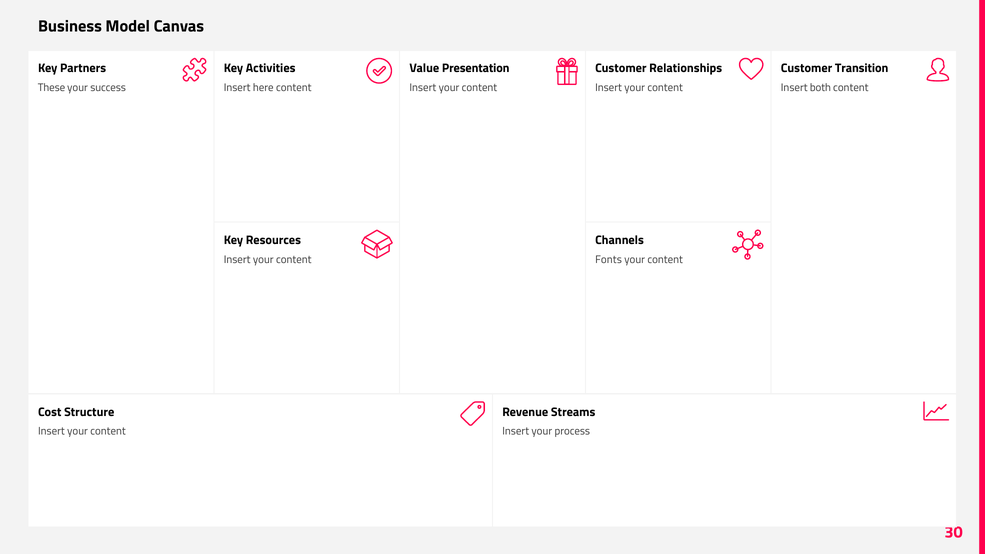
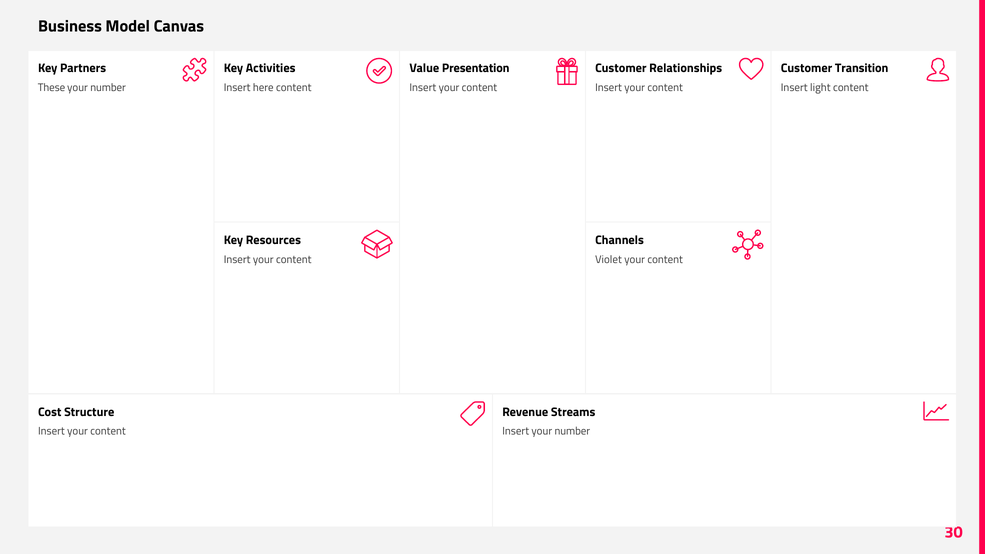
success at (108, 88): success -> number
both: both -> light
Fonts: Fonts -> Violet
Insert your process: process -> number
